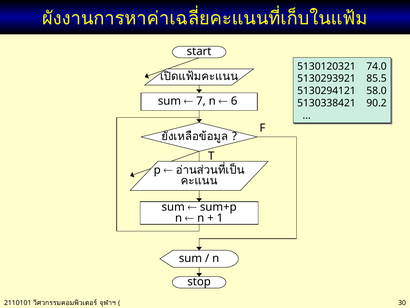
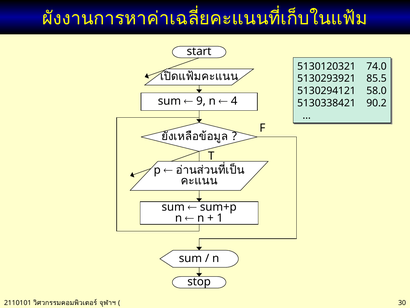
7: 7 -> 9
6: 6 -> 4
